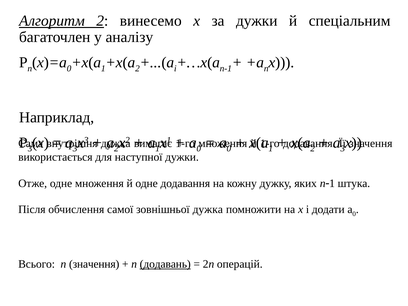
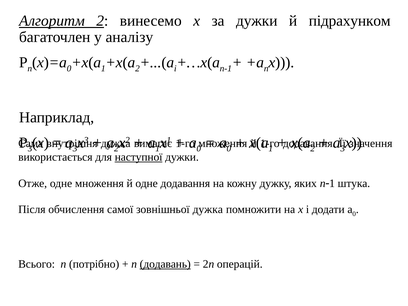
спеціальним: спеціальним -> підрахунком
наступної underline: none -> present
n значення: значення -> потрібно
